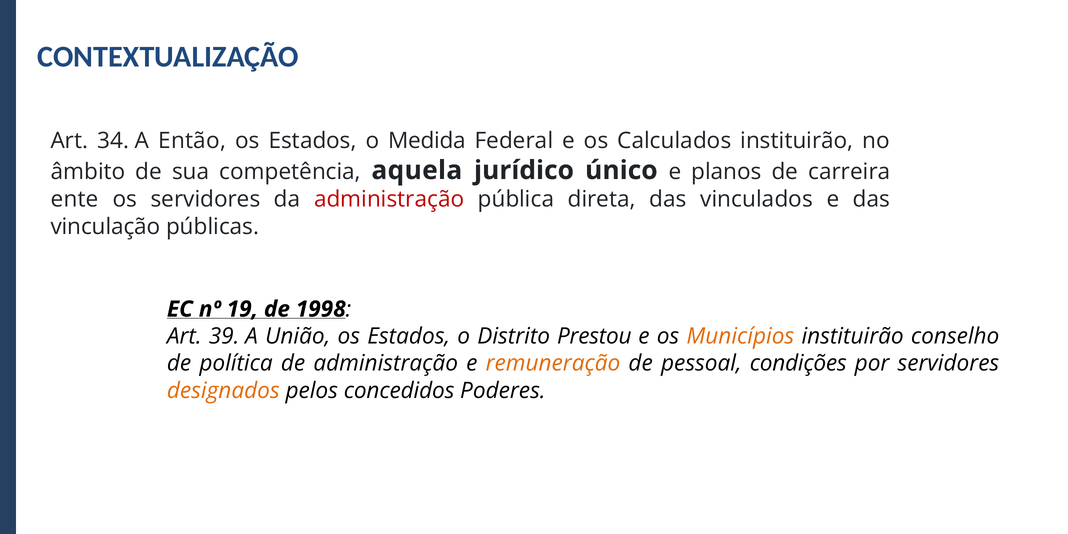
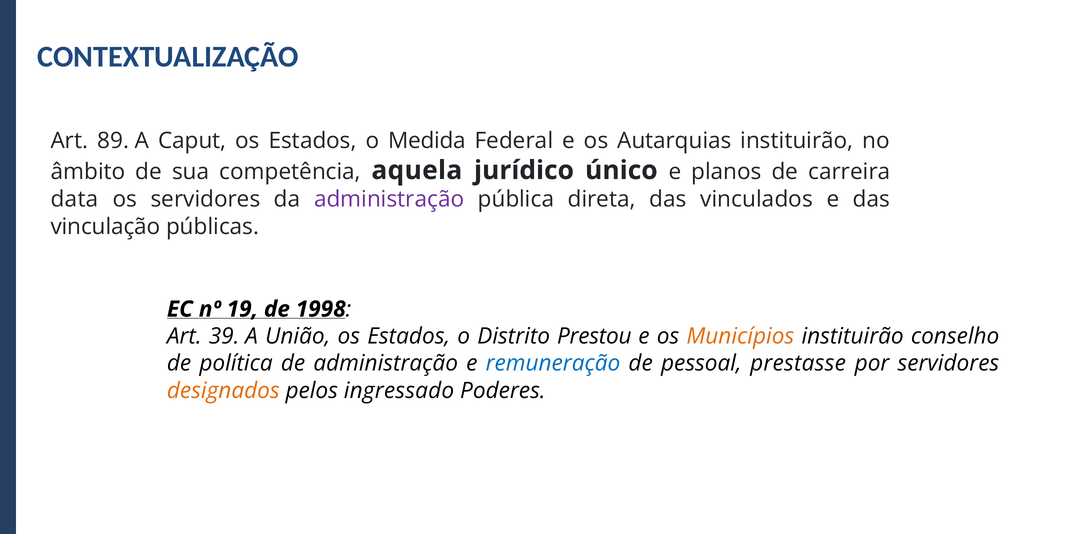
34: 34 -> 89
Então: Então -> Caput
Calculados: Calculados -> Autarquias
ente: ente -> data
administração at (389, 200) colour: red -> purple
remuneração colour: orange -> blue
condições: condições -> prestasse
concedidos: concedidos -> ingressado
